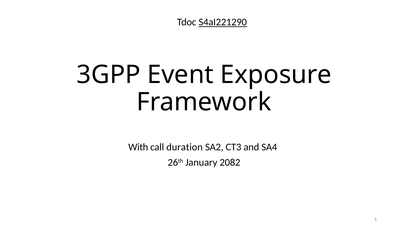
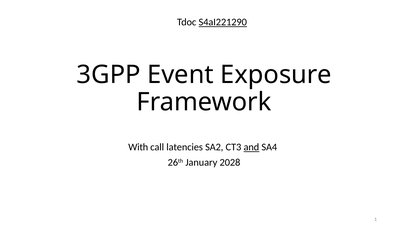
duration: duration -> latencies
and underline: none -> present
2082: 2082 -> 2028
